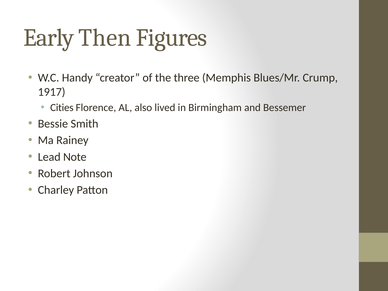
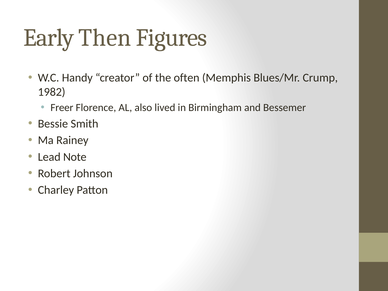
three: three -> often
1917: 1917 -> 1982
Cities: Cities -> Freer
